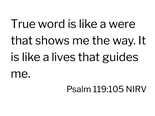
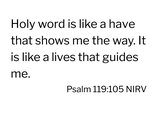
True: True -> Holy
were: were -> have
